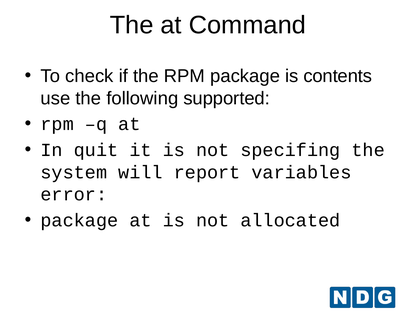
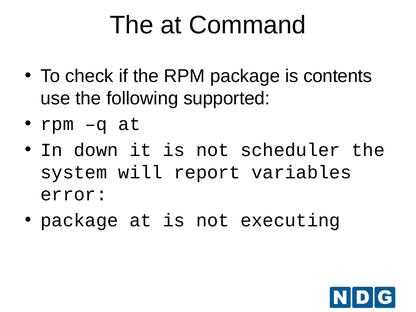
quit: quit -> down
specifing: specifing -> scheduler
allocated: allocated -> executing
